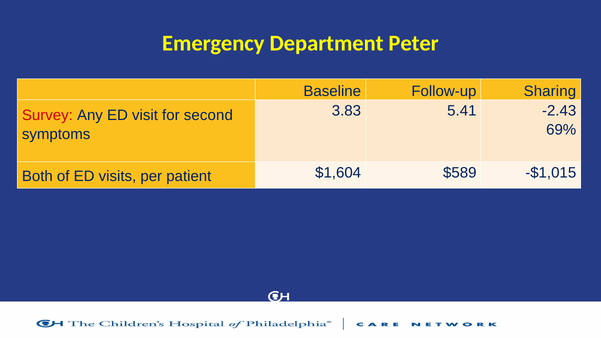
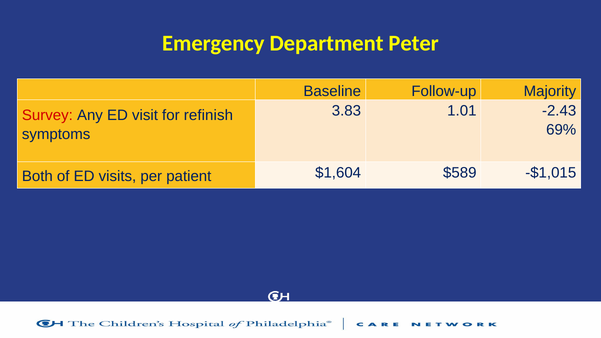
Sharing: Sharing -> Majority
5.41: 5.41 -> 1.01
second: second -> refinish
